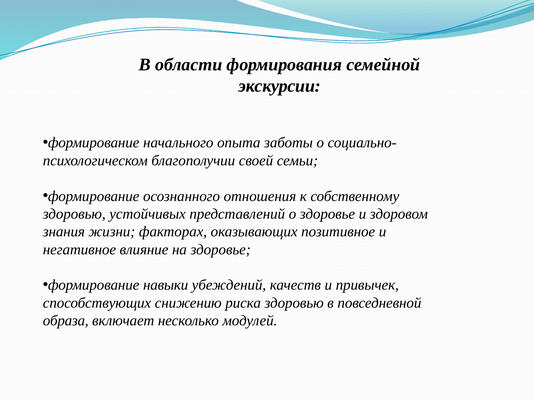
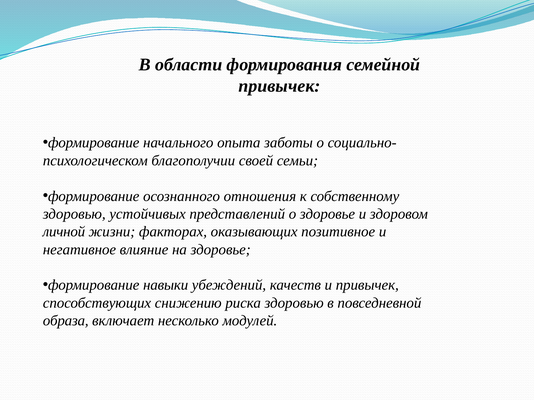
экскурсии at (280, 86): экскурсии -> привычек
знания: знания -> личной
